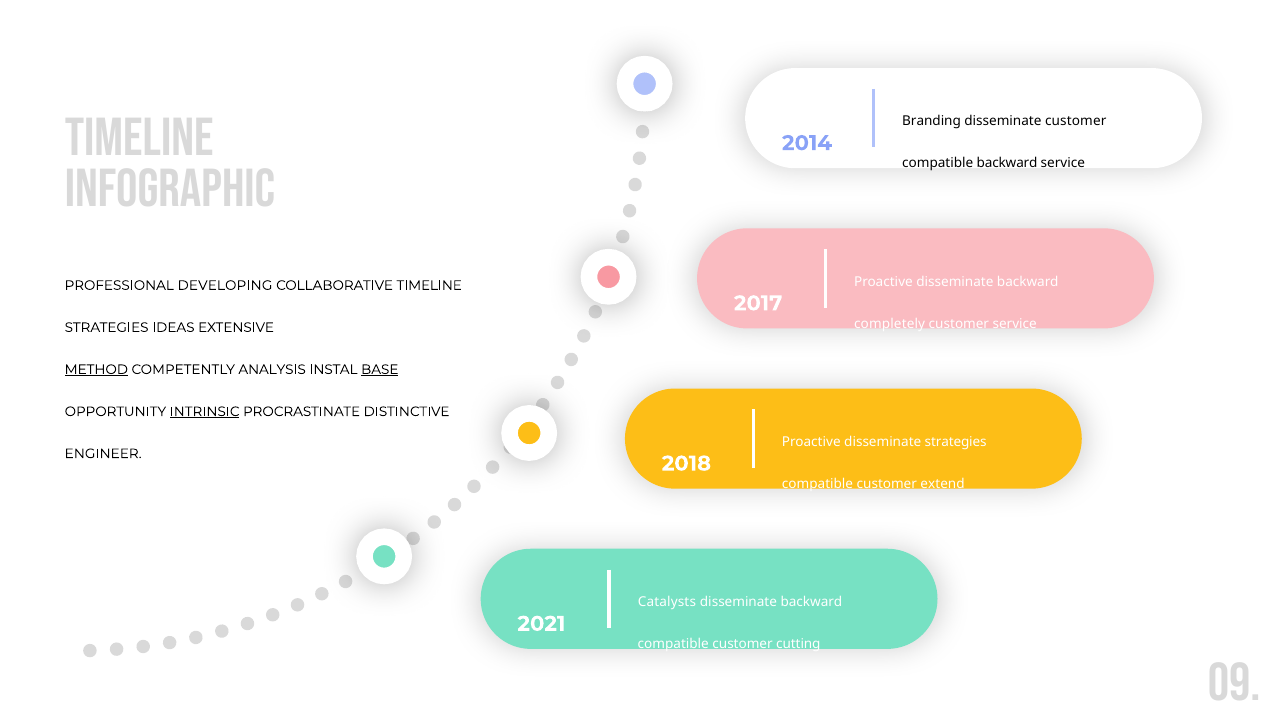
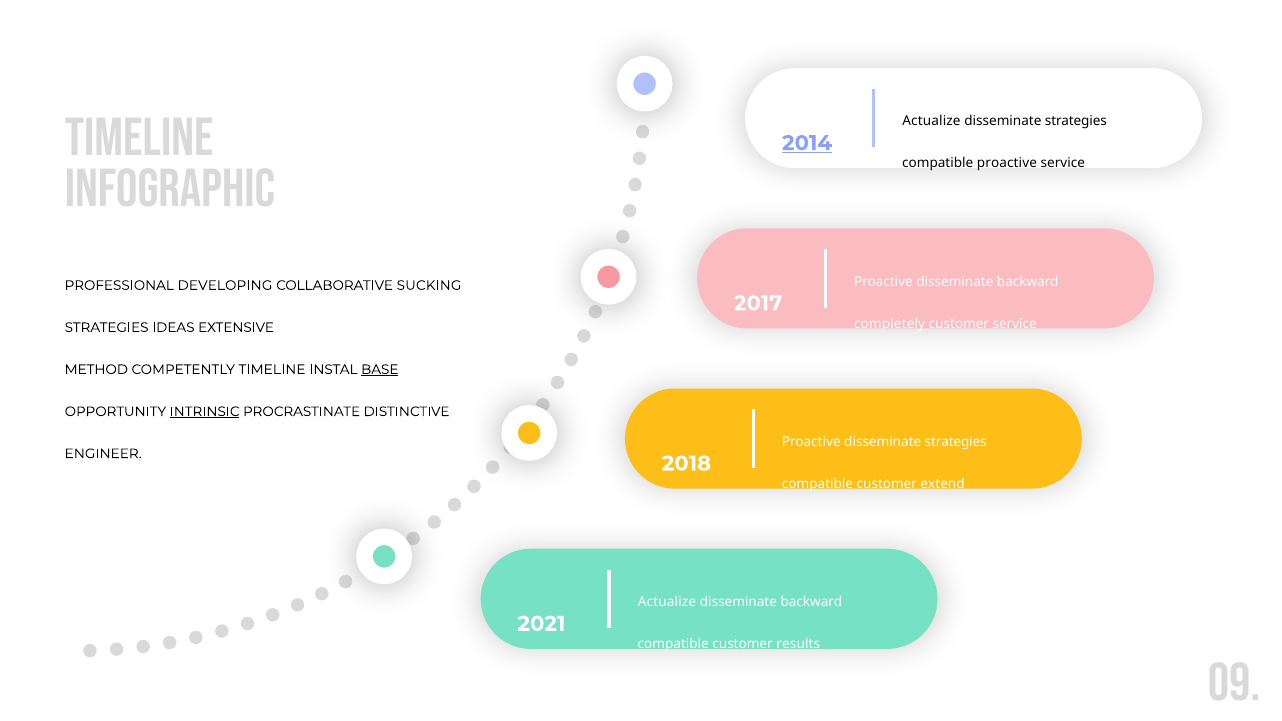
Branding at (932, 121): Branding -> Actualize
customer at (1076, 121): customer -> strategies
2014 underline: none -> present
compatible backward: backward -> proactive
COLLABORATIVE TIMELINE: TIMELINE -> SUCKING
METHOD underline: present -> none
COMPETENTLY ANALYSIS: ANALYSIS -> TIMELINE
Catalysts at (667, 602): Catalysts -> Actualize
cutting: cutting -> results
